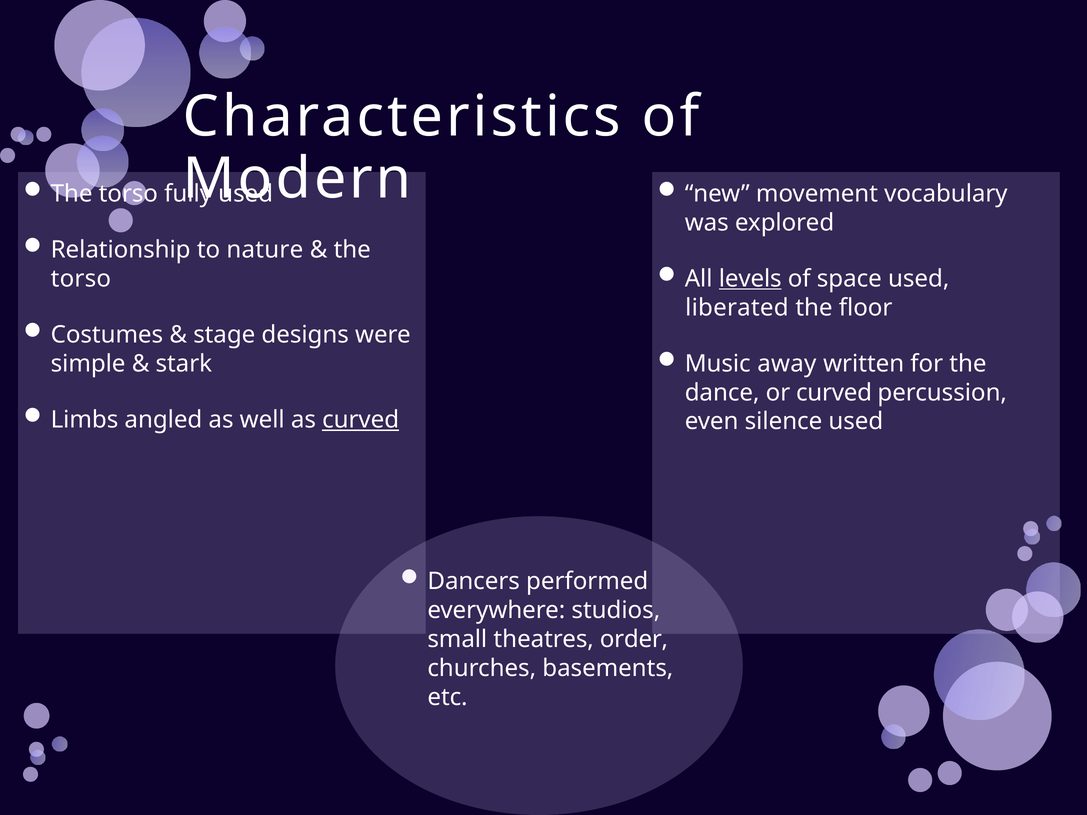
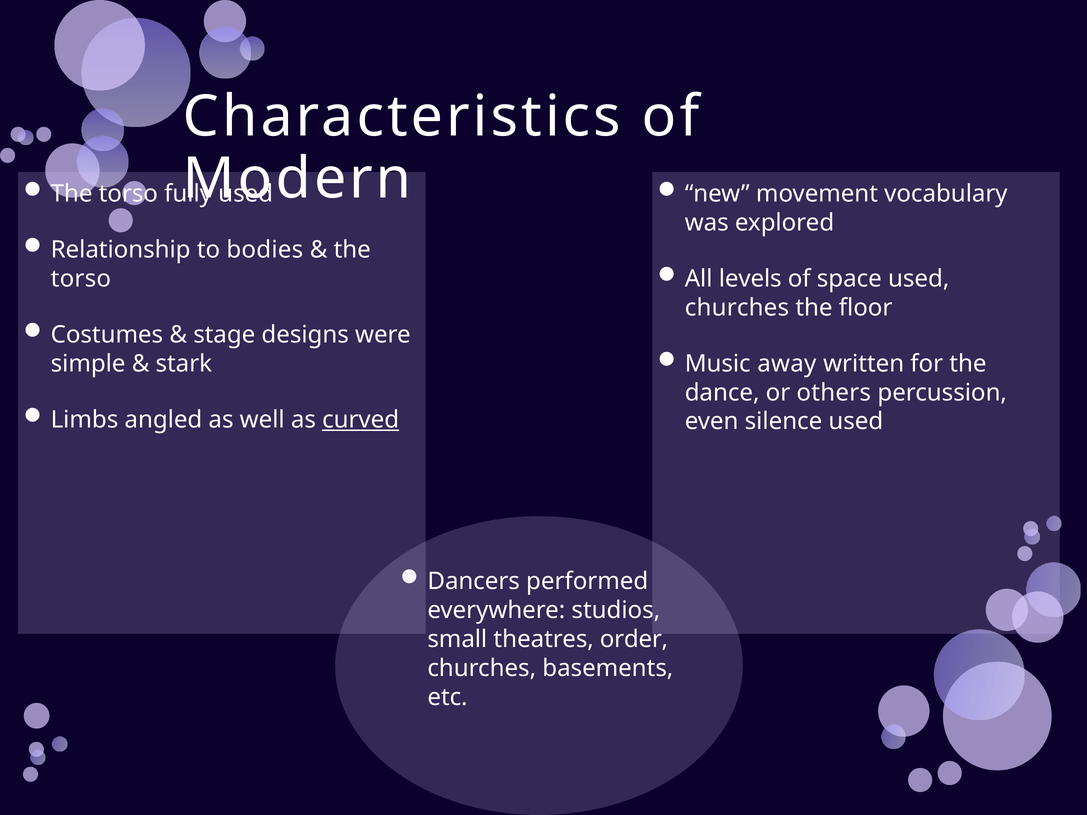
nature: nature -> bodies
levels underline: present -> none
liberated at (737, 308): liberated -> churches
or curved: curved -> others
